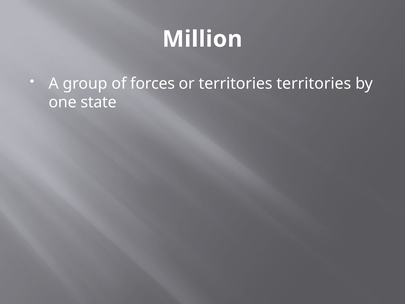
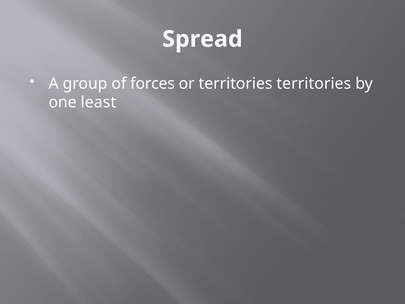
Million: Million -> Spread
state: state -> least
